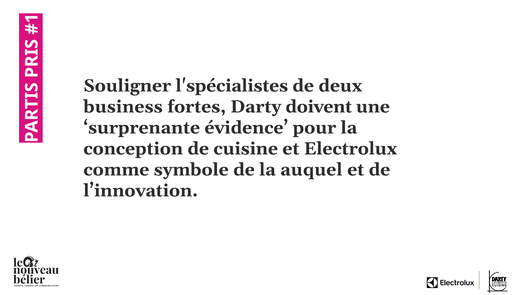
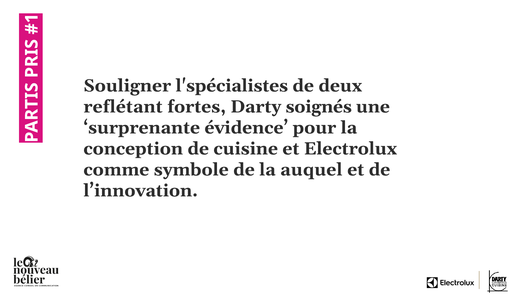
business: business -> reflétant
doivent: doivent -> soignés
